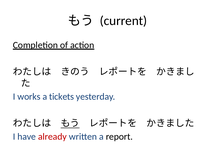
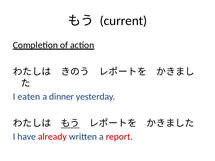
works: works -> eaten
tickets: tickets -> dinner
report colour: black -> red
